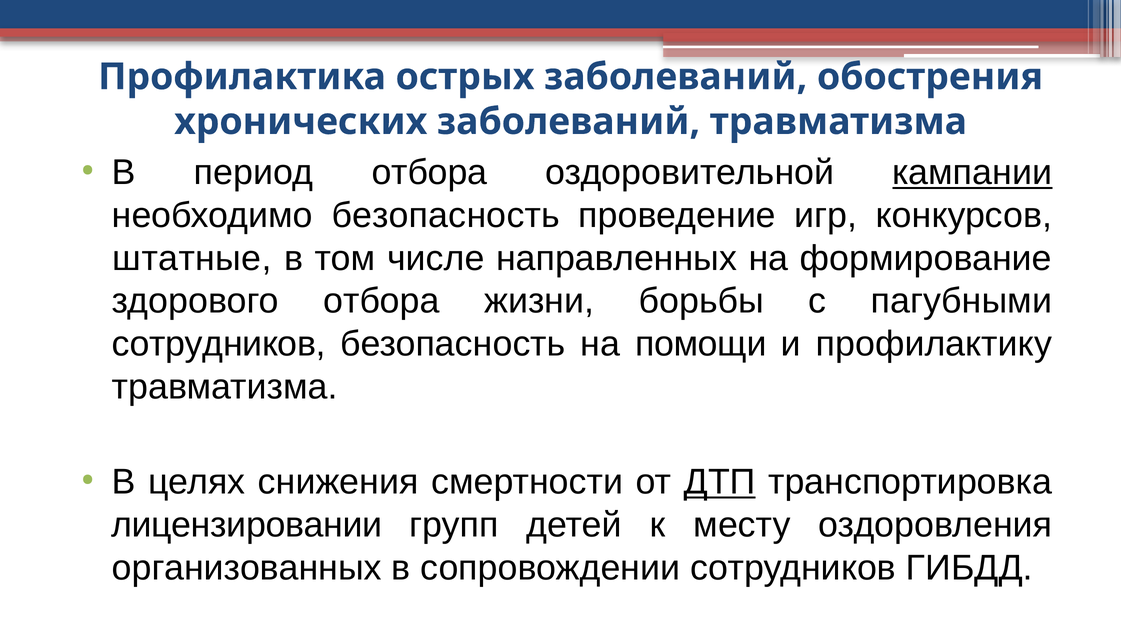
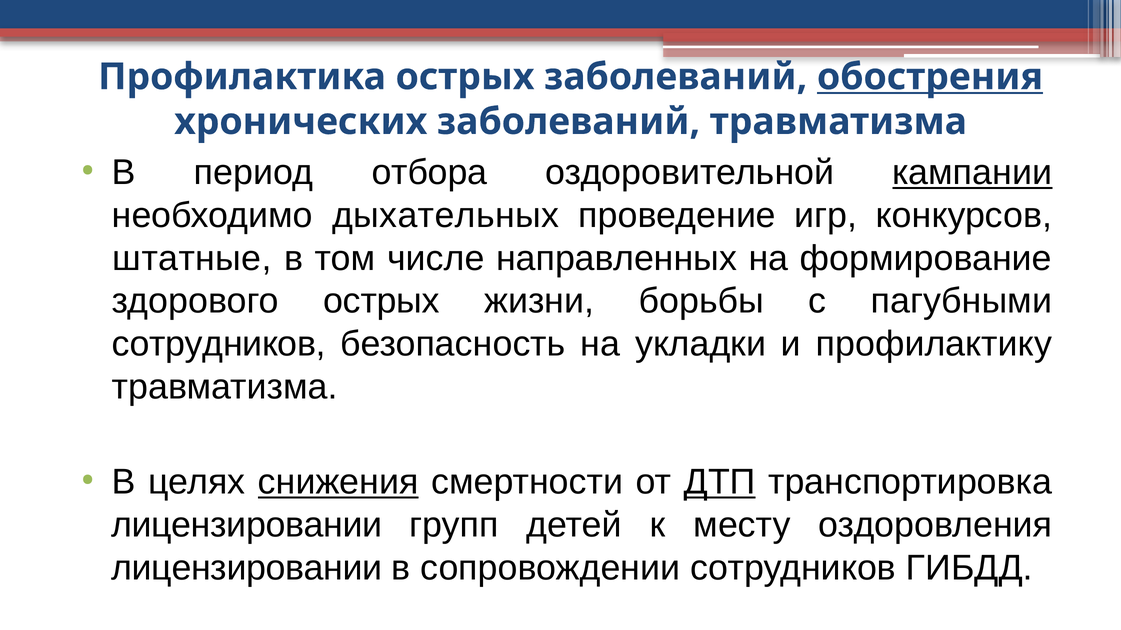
обострения underline: none -> present
необходимо безопасность: безопасность -> дыхательных
здорового отбора: отбора -> острых
помощи: помощи -> укладки
снижения underline: none -> present
организованных at (247, 568): организованных -> лицензировании
